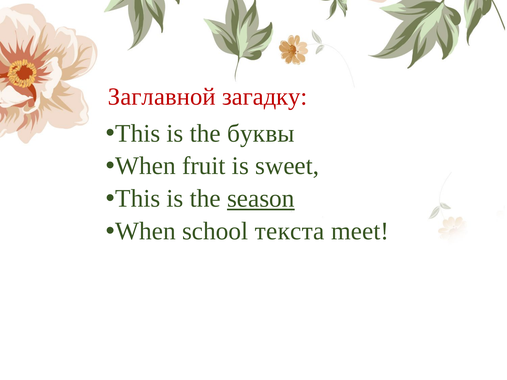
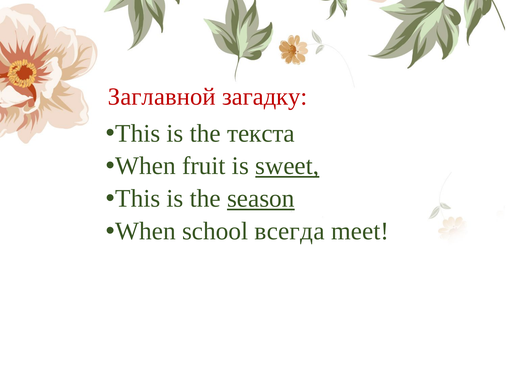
буквы: буквы -> текста
sweet underline: none -> present
текста: текста -> всегда
